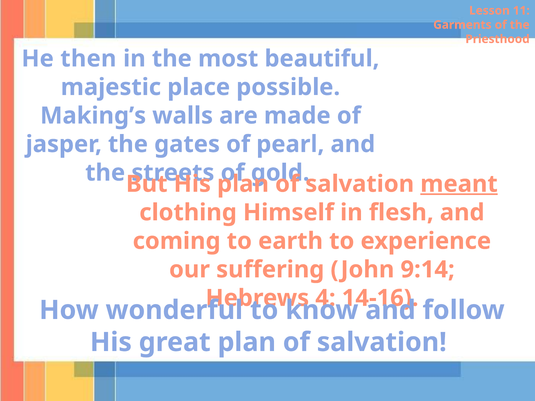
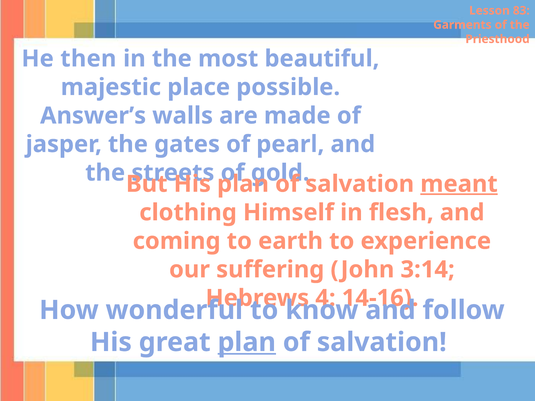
11: 11 -> 83
Making’s: Making’s -> Answer’s
9:14: 9:14 -> 3:14
plan at (247, 342) underline: none -> present
